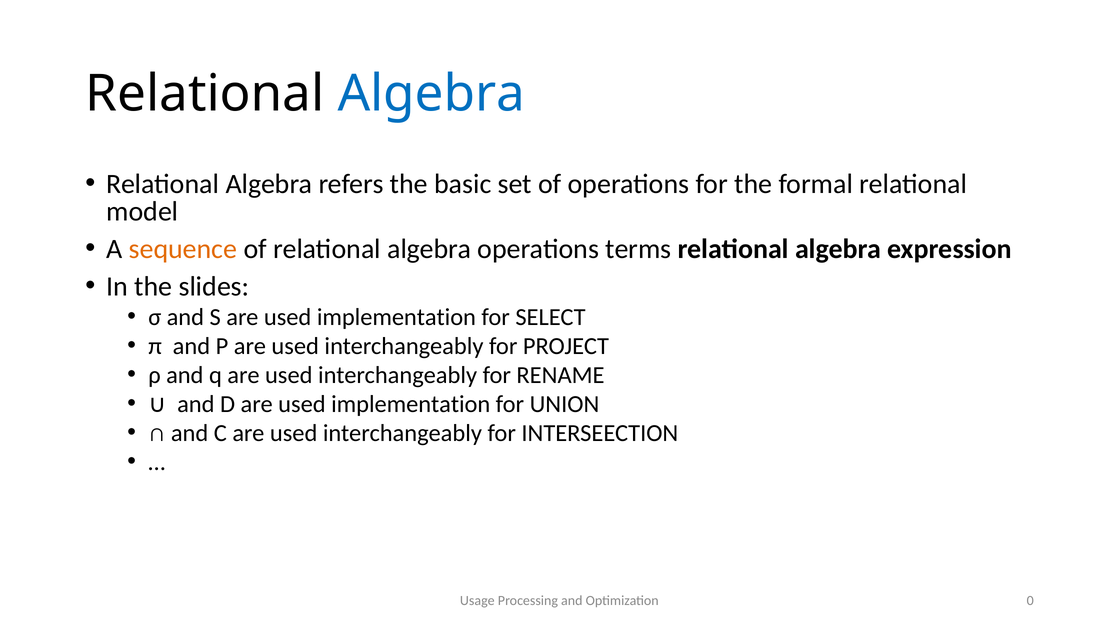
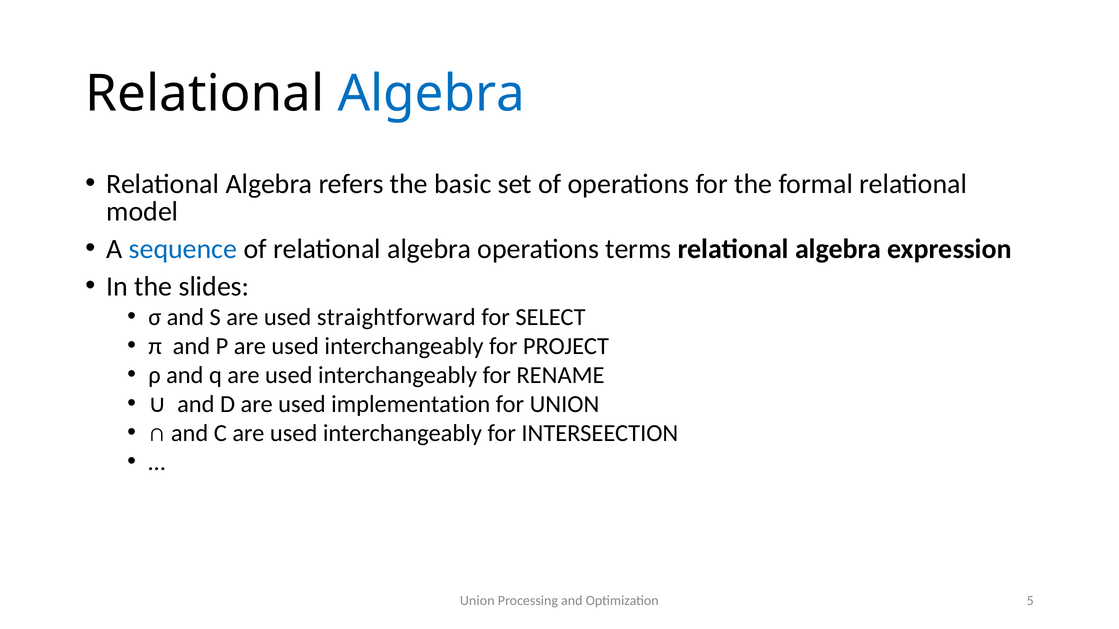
sequence colour: orange -> blue
S are used implementation: implementation -> straightforward
Usage at (477, 601): Usage -> Union
0: 0 -> 5
